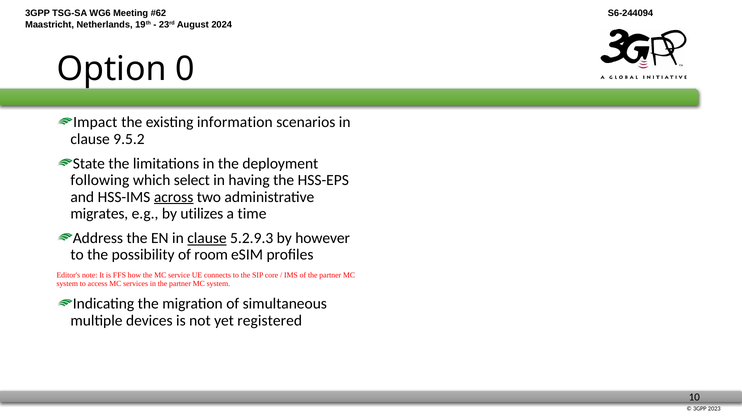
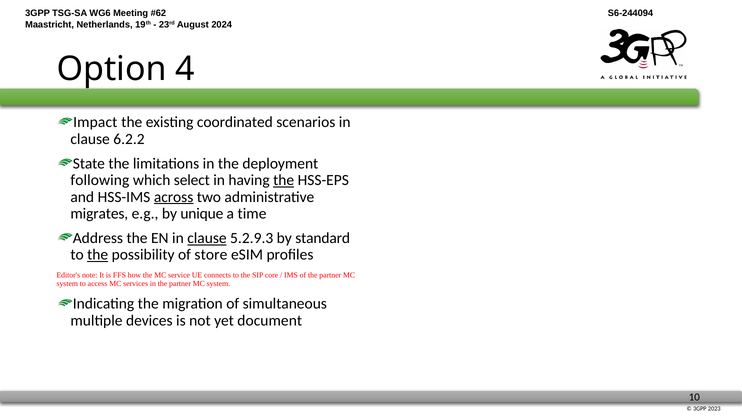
0: 0 -> 4
information: information -> coordinated
9.5.2: 9.5.2 -> 6.2.2
the at (284, 180) underline: none -> present
utilizes: utilizes -> unique
however: however -> standard
the at (98, 254) underline: none -> present
room: room -> store
registered: registered -> document
